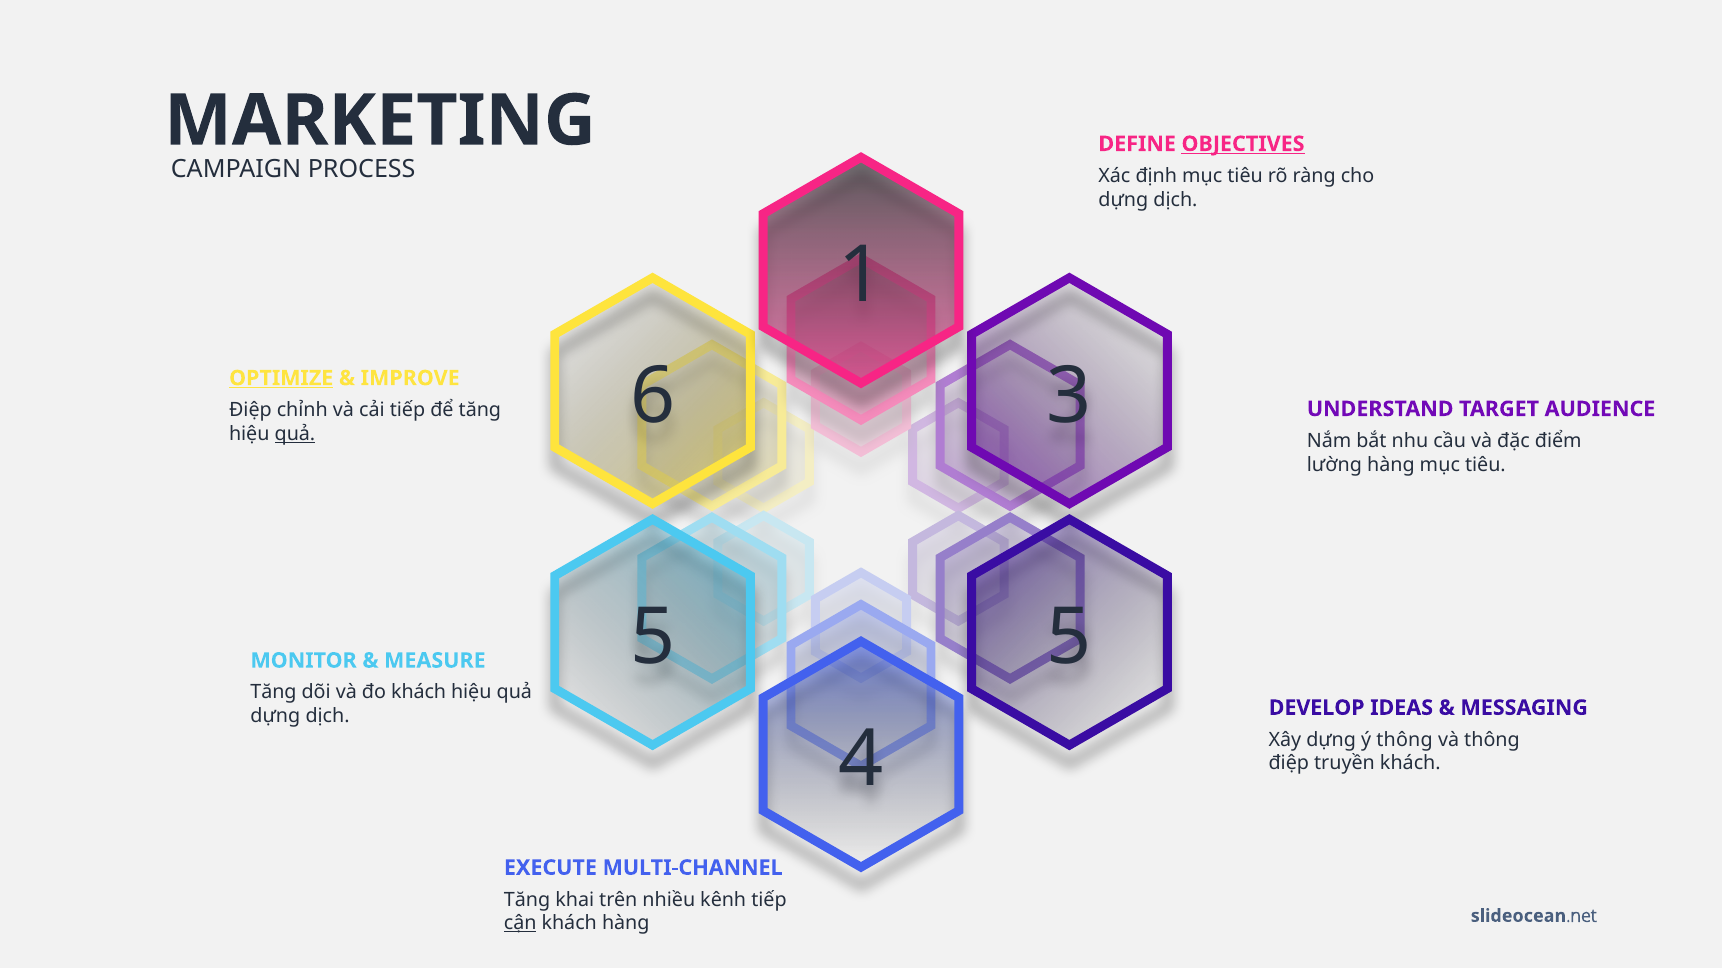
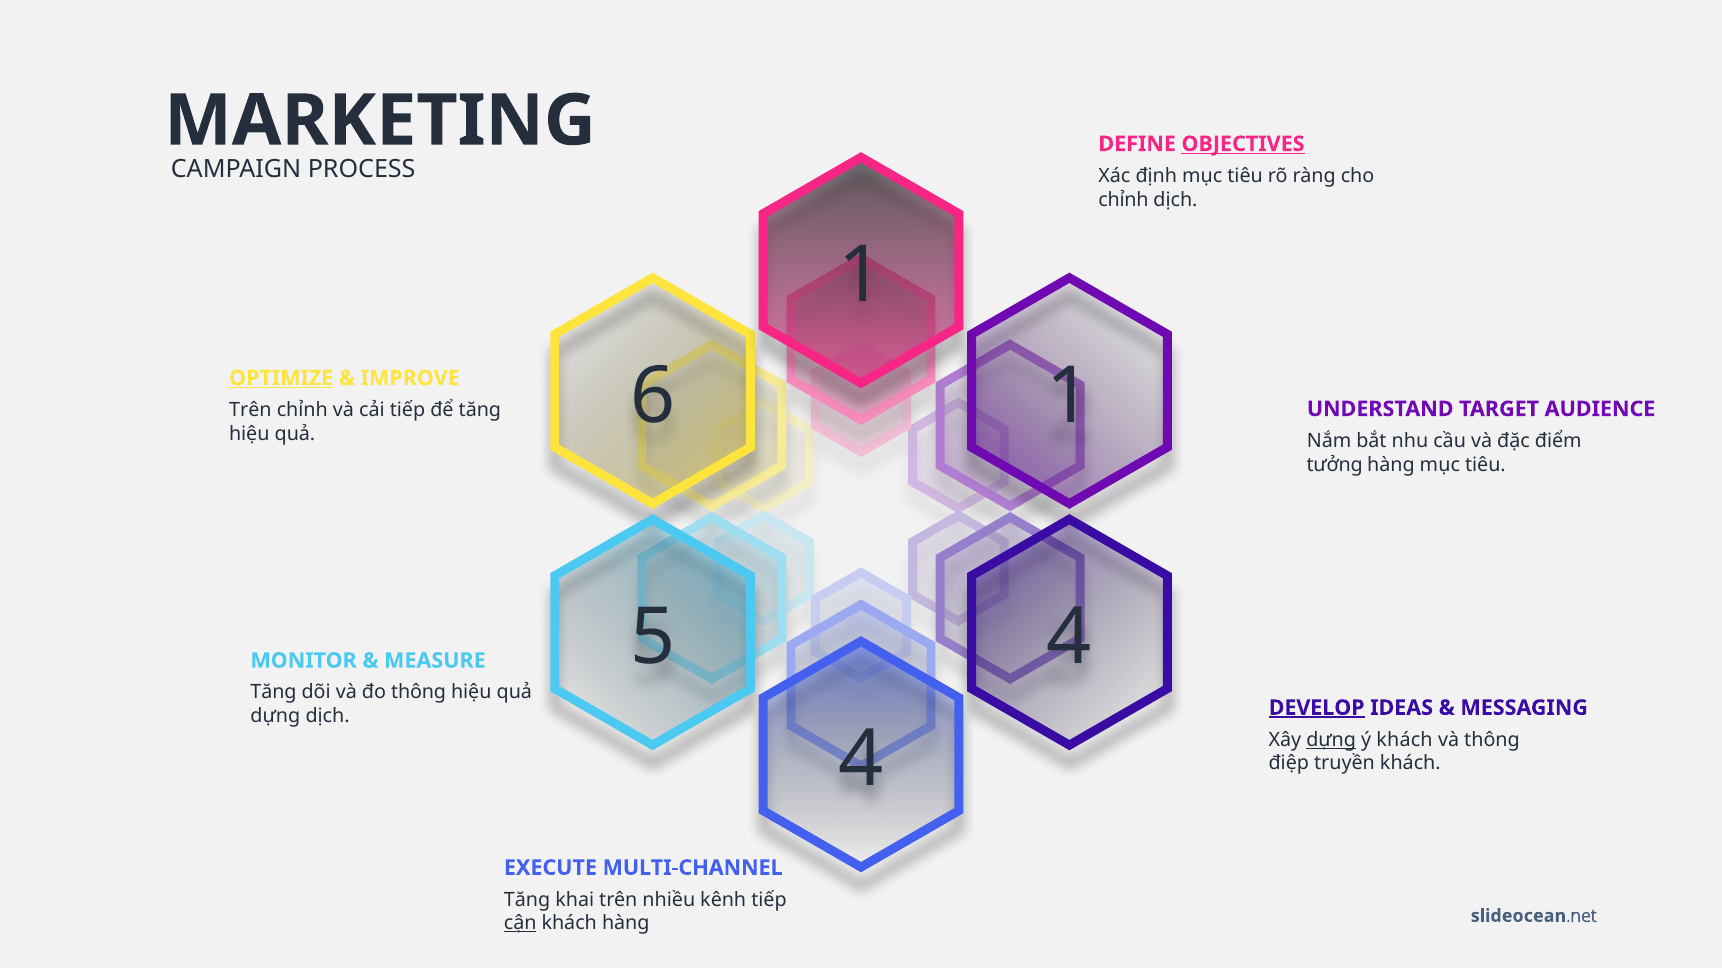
dựng at (1123, 200): dựng -> chỉnh
6 3: 3 -> 1
Điệp at (250, 410): Điệp -> Trên
quả at (295, 434) underline: present -> none
lường: lường -> tưởng
5 5: 5 -> 4
đo khách: khách -> thông
DEVELOP underline: none -> present
dựng at (1331, 740) underline: none -> present
ý thông: thông -> khách
